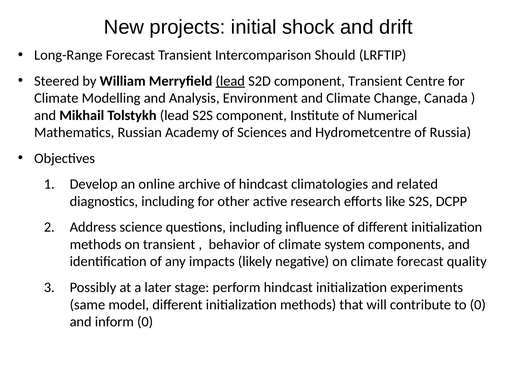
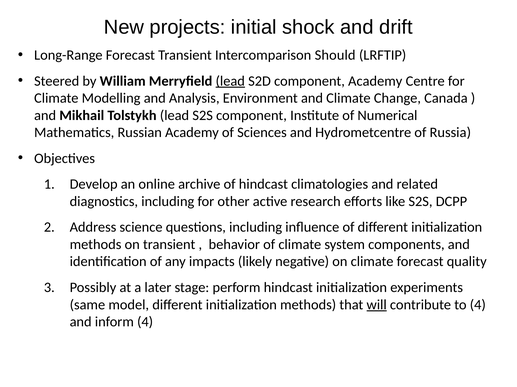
component Transient: Transient -> Academy
will underline: none -> present
to 0: 0 -> 4
inform 0: 0 -> 4
